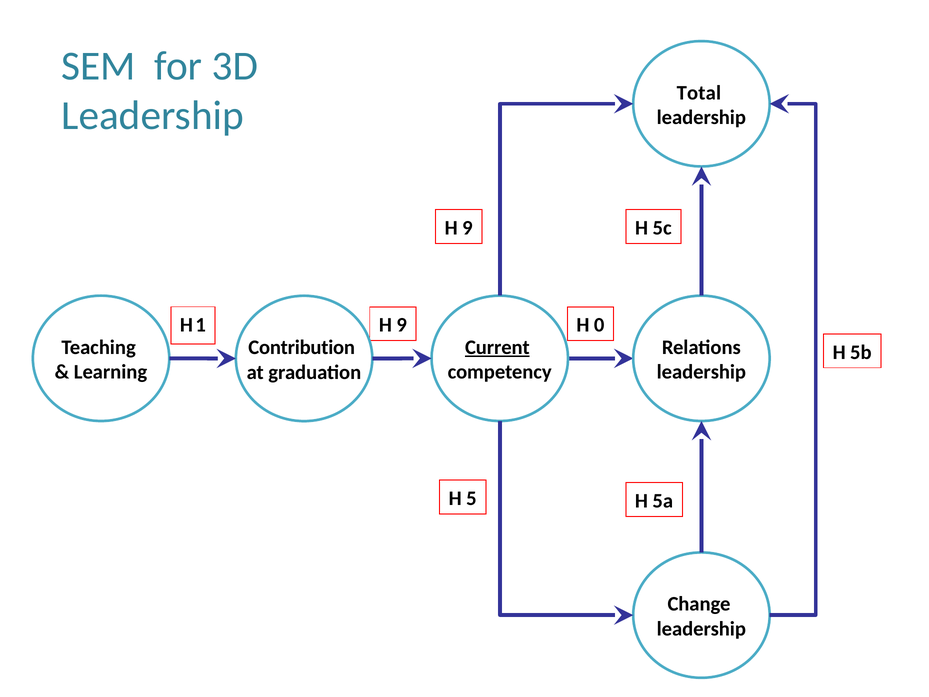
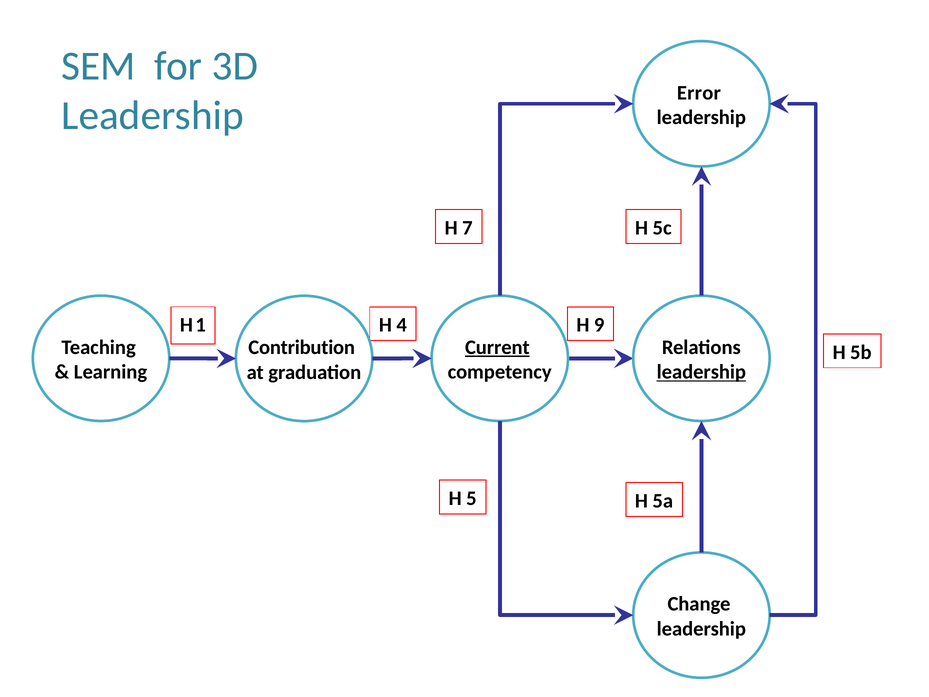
Total: Total -> Error
9 at (467, 228): 9 -> 7
1 H 9: 9 -> 4
0: 0 -> 9
leadership at (701, 372) underline: none -> present
